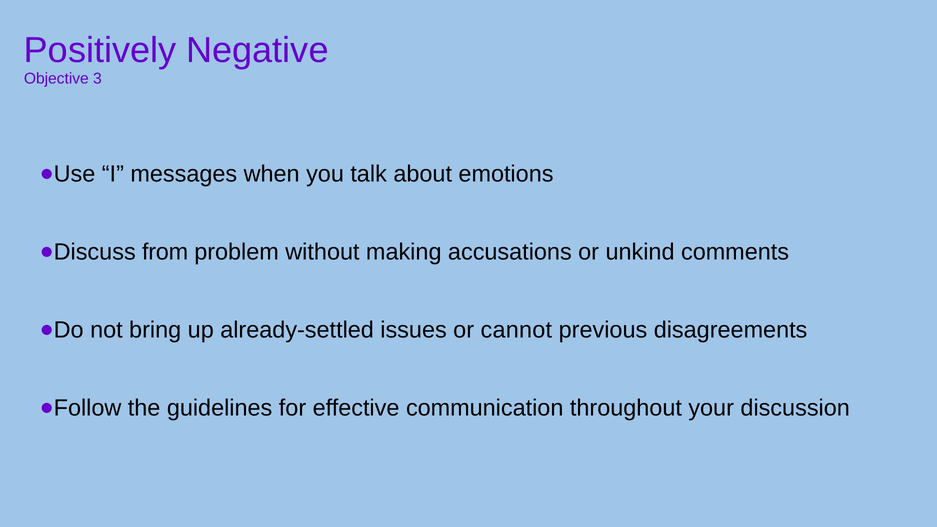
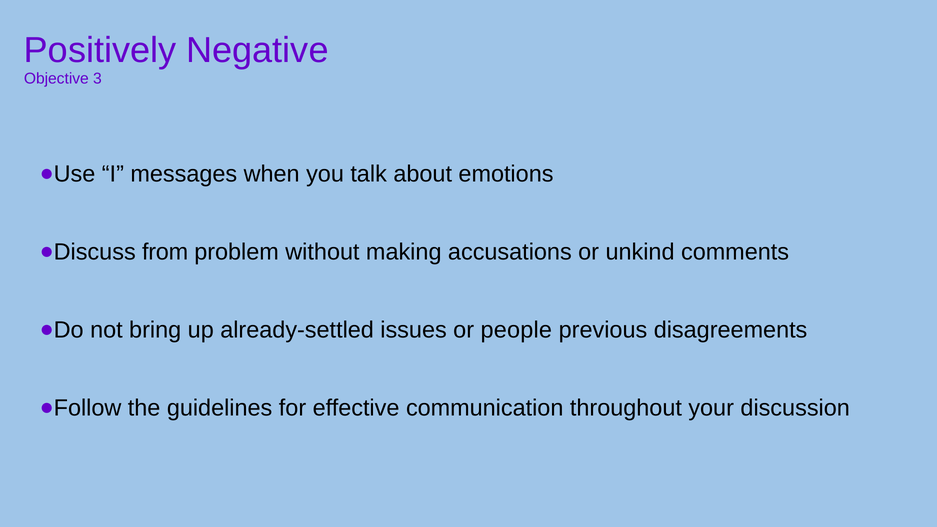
cannot: cannot -> people
